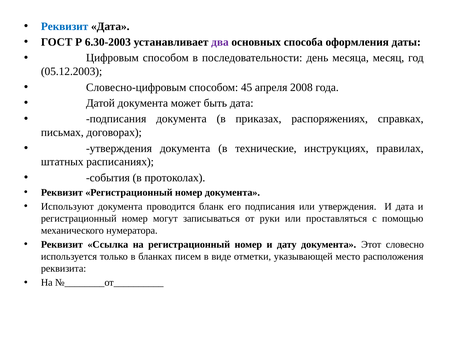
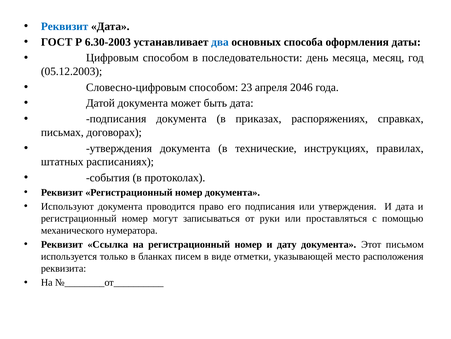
два colour: purple -> blue
45: 45 -> 23
2008: 2008 -> 2046
бланк: бланк -> право
словесно: словесно -> письмом
